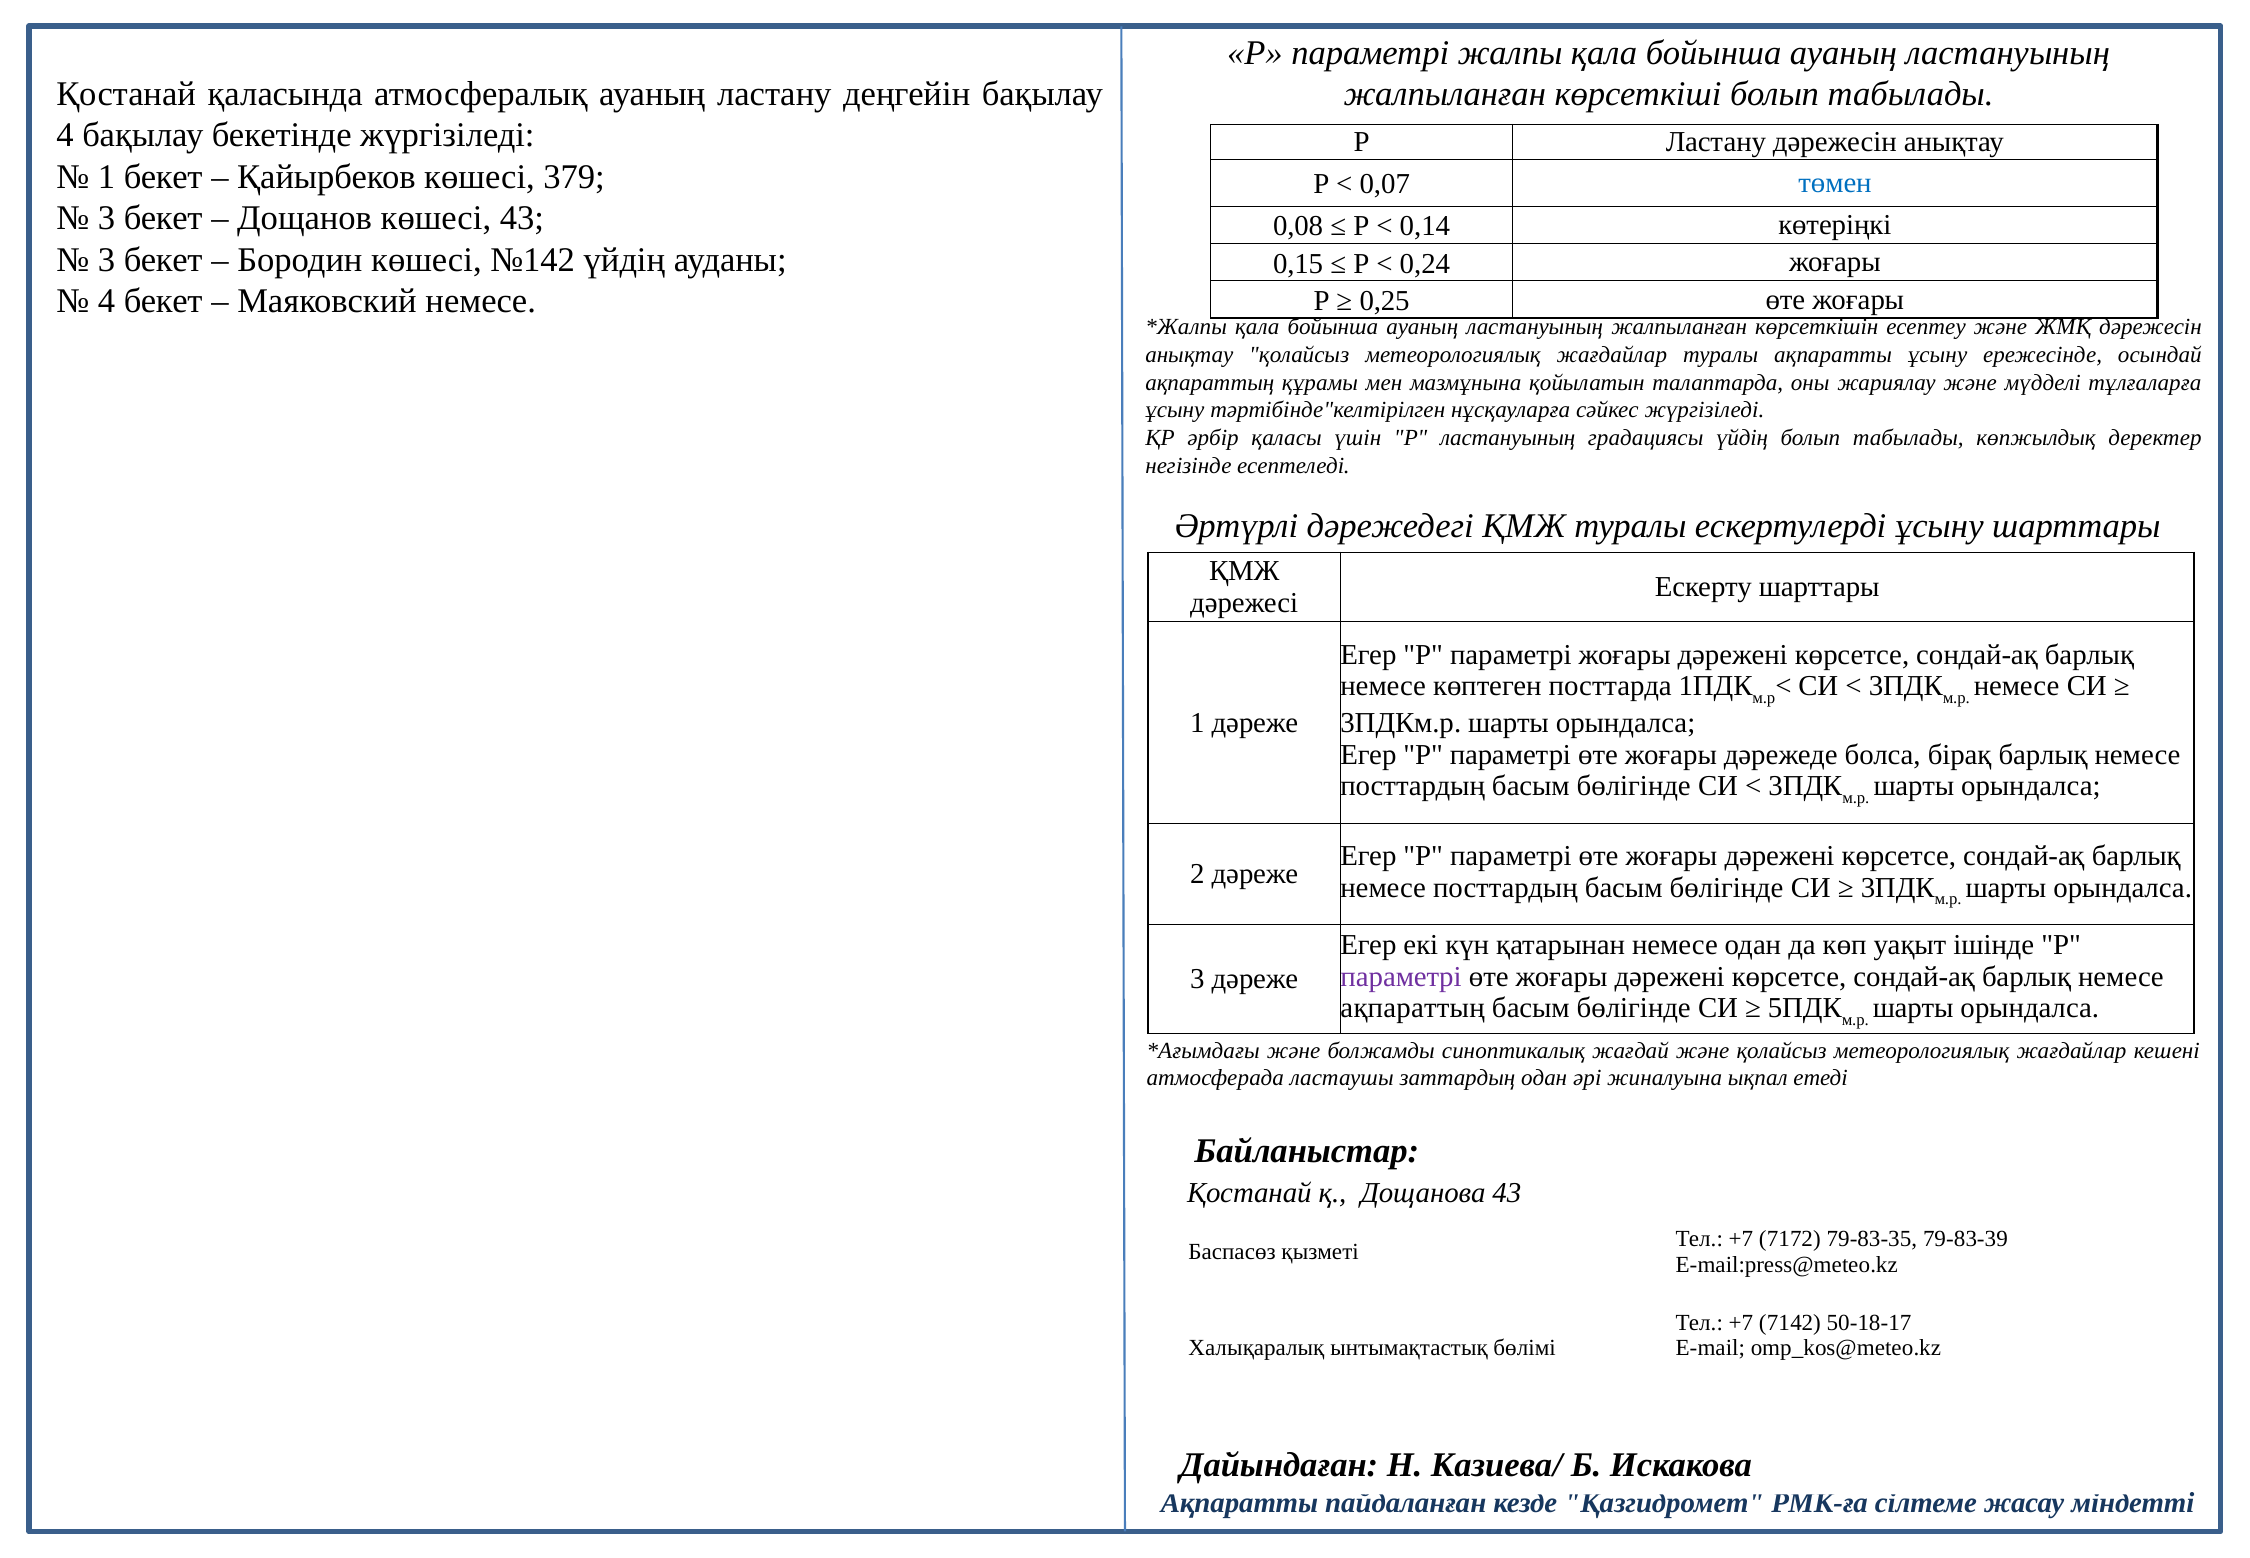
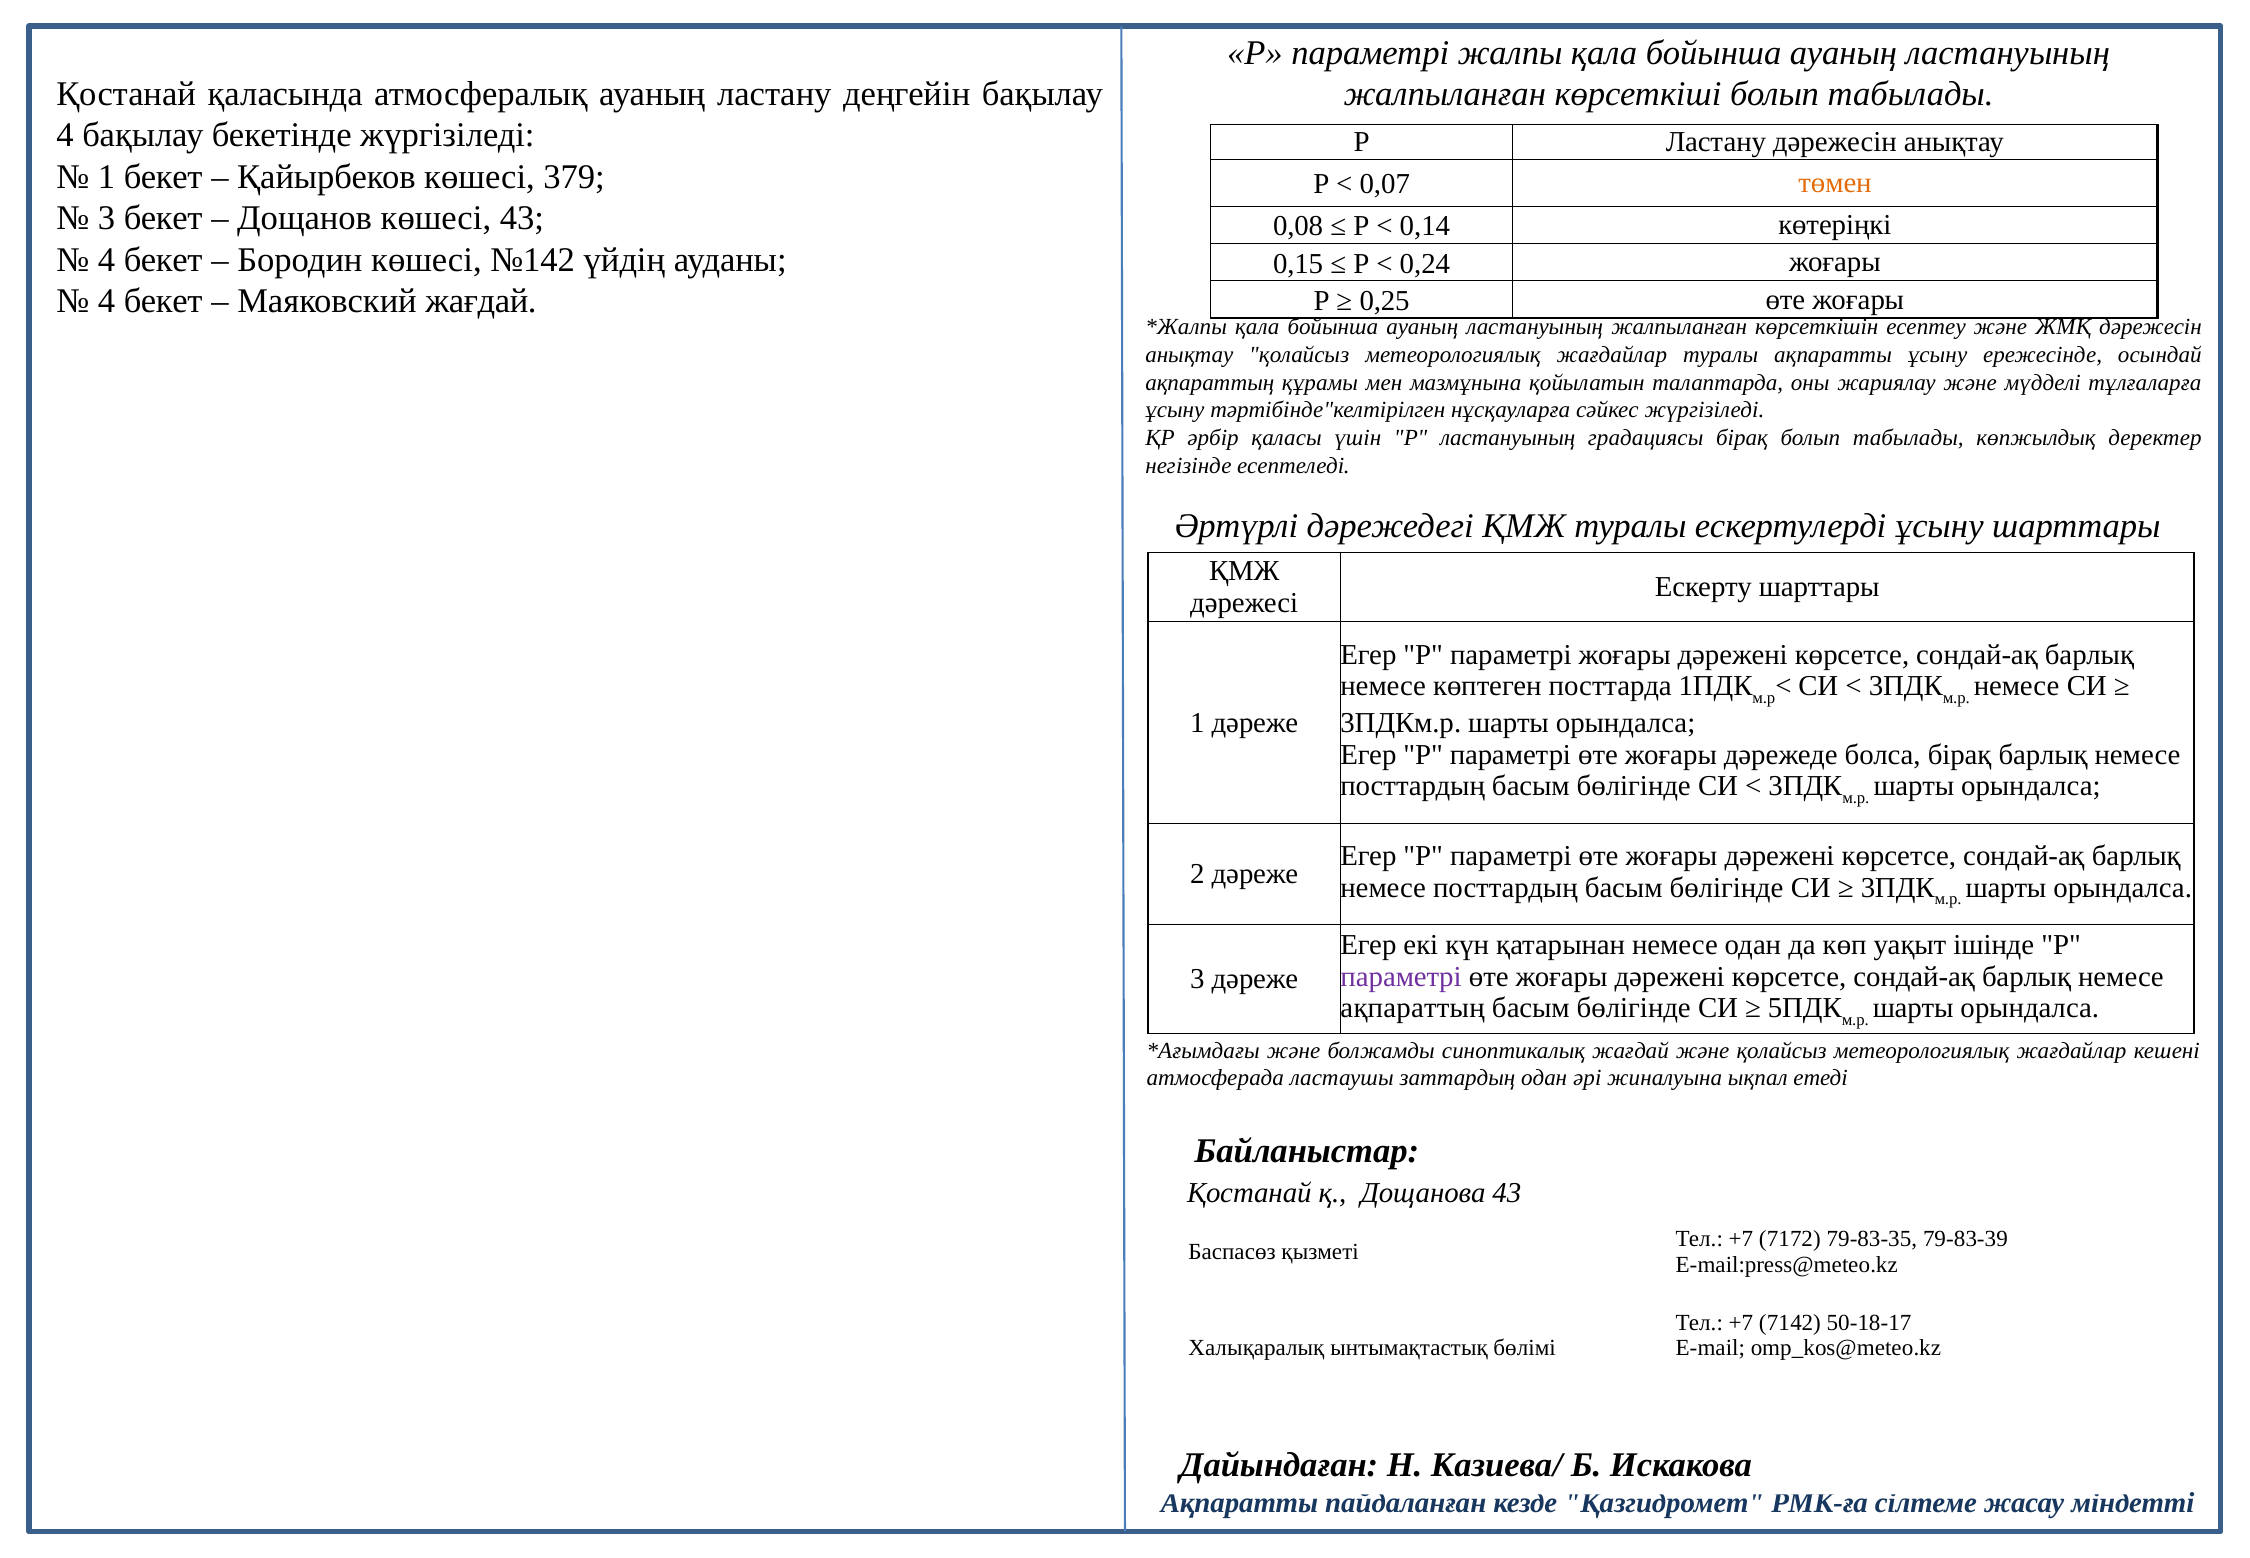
төмен colour: blue -> orange
3 at (107, 260): 3 -> 4
Маяковский немесе: немесе -> жағдай
градациясы үйдің: үйдің -> бірақ
